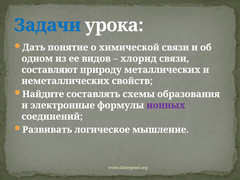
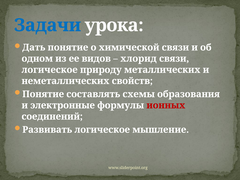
составляют at (50, 70): составляют -> логическое
Найдите at (43, 94): Найдите -> Понятие
ионных colour: purple -> red
